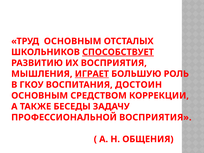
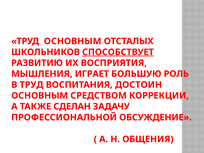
ИГРАЕТ underline: present -> none
В ГКОУ: ГКОУ -> ТРУД
БЕСЕДЫ: БЕСЕДЫ -> СДЕЛАН
ПРОФЕССИОНАЛЬНОЙ ВОСПРИЯТИЯ: ВОСПРИЯТИЯ -> ОБСУЖДЕНИЕ
